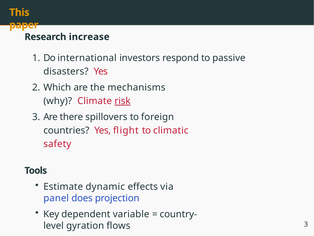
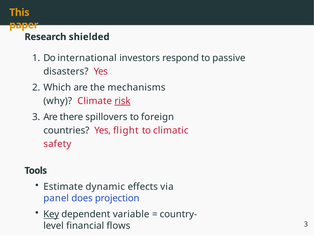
increase: increase -> shielded
Key at (51, 214) underline: none -> present
gyration: gyration -> financial
